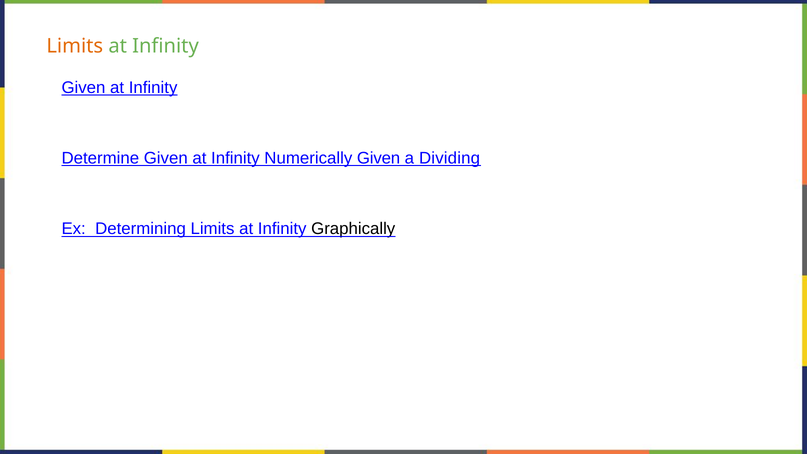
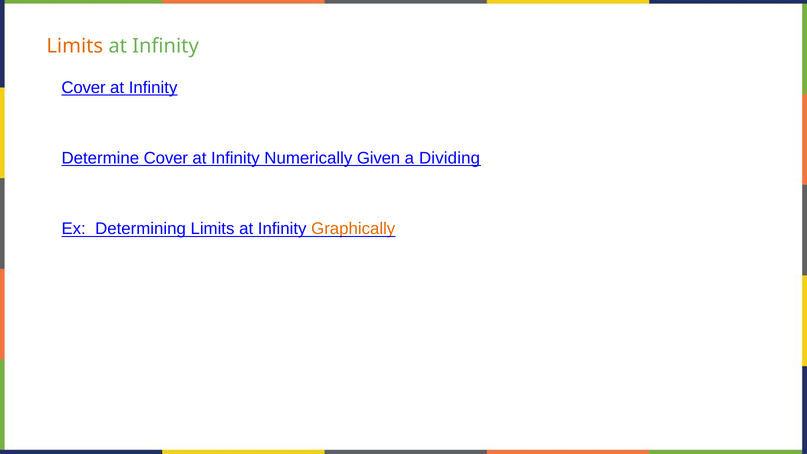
Given at (83, 88): Given -> Cover
Determine Given: Given -> Cover
Graphically colour: black -> orange
